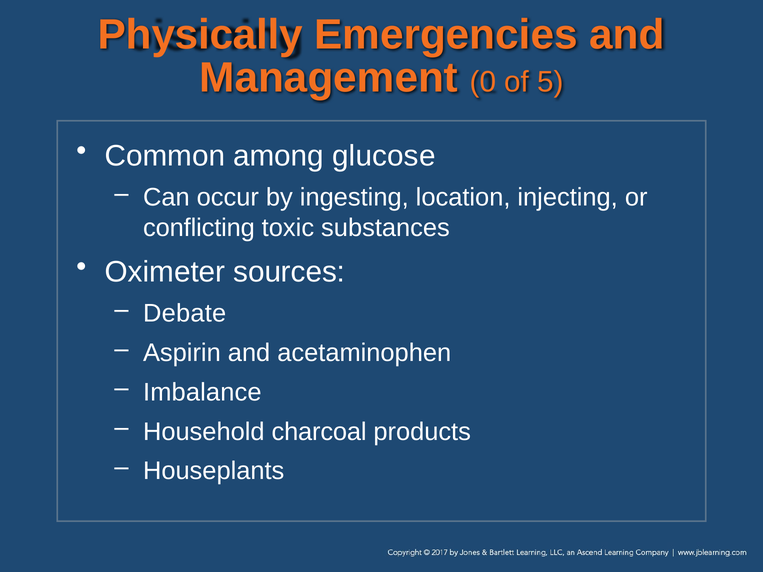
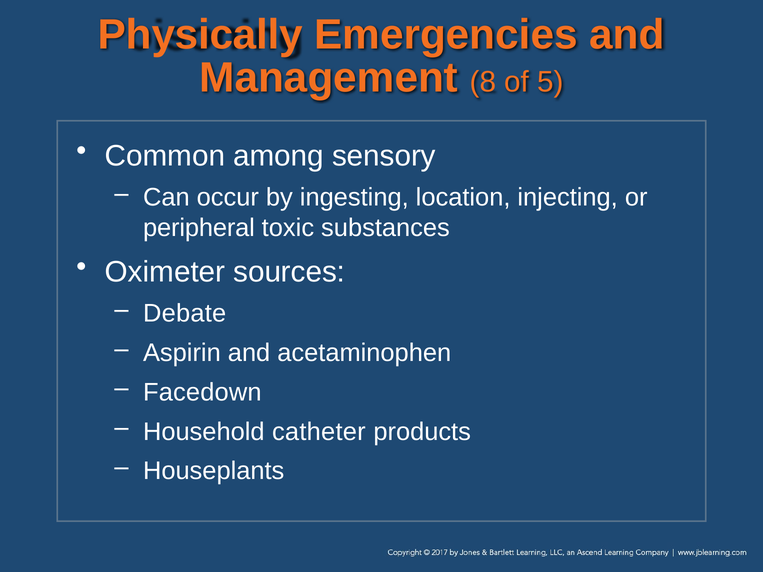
0: 0 -> 8
glucose: glucose -> sensory
conflicting: conflicting -> peripheral
Imbalance: Imbalance -> Facedown
charcoal: charcoal -> catheter
